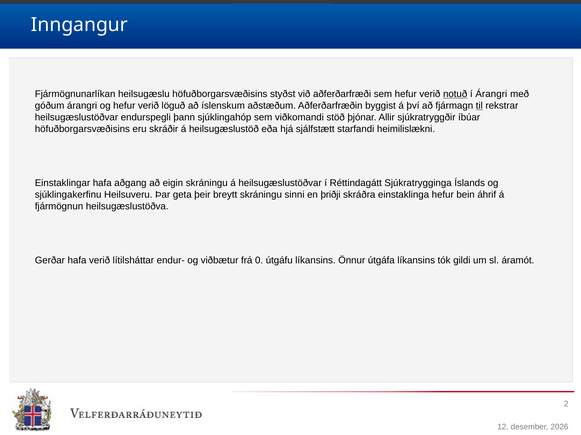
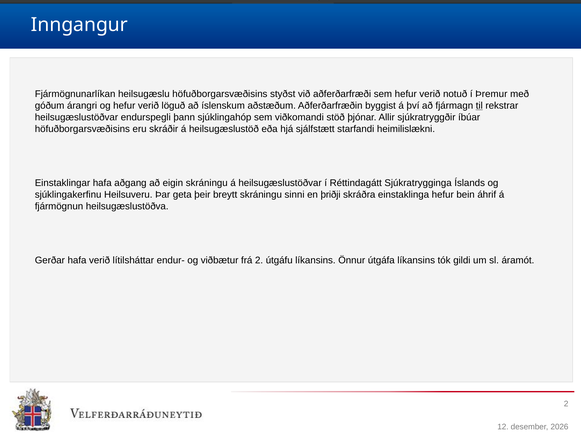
notuð underline: present -> none
í Árangri: Árangri -> Þremur
frá 0: 0 -> 2
